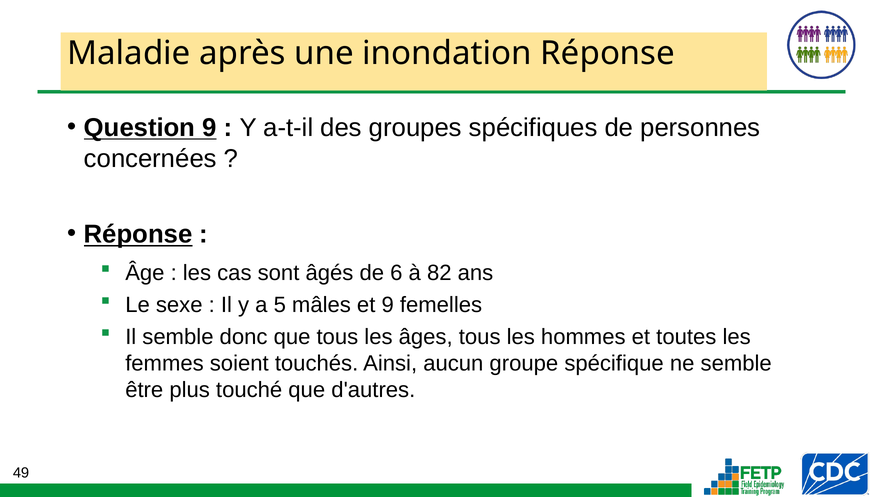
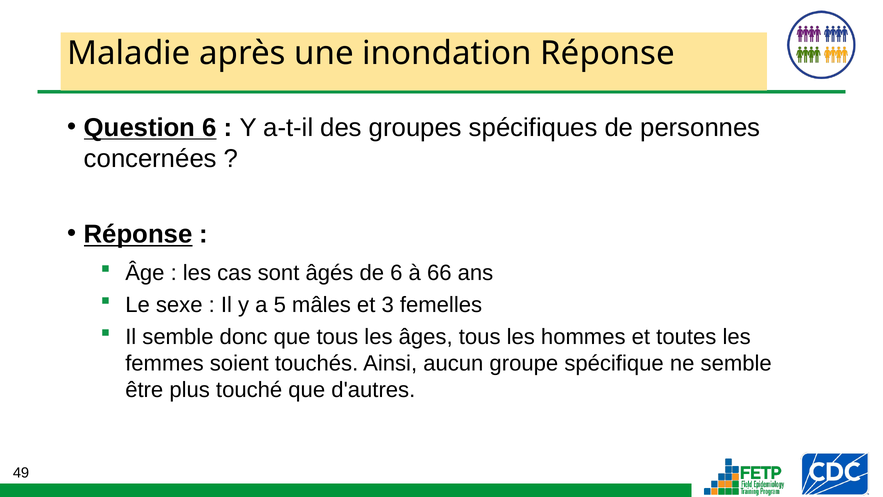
Question 9: 9 -> 6
82: 82 -> 66
et 9: 9 -> 3
